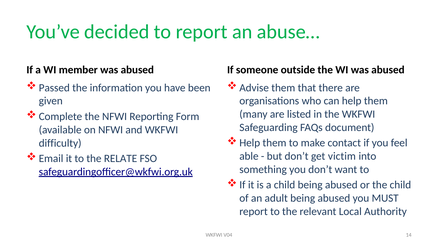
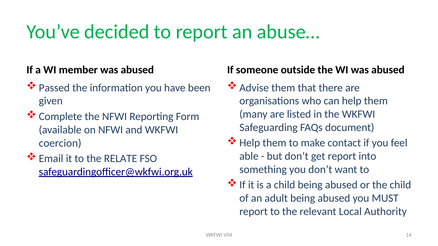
difficulty: difficulty -> coercion
get victim: victim -> report
